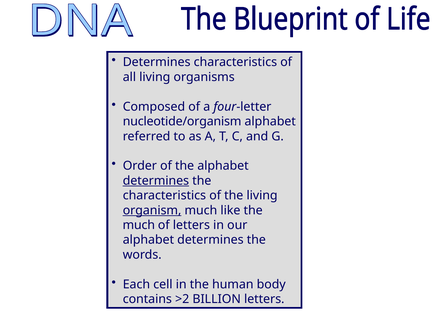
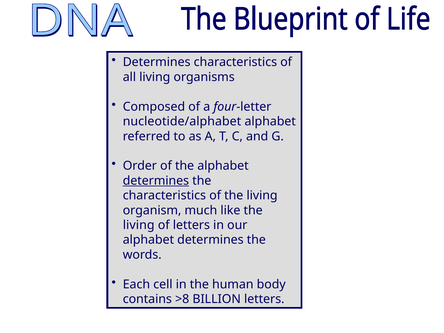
nucleotide/organism: nucleotide/organism -> nucleotide/alphabet
organism underline: present -> none
much at (139, 225): much -> living
>2: >2 -> >8
